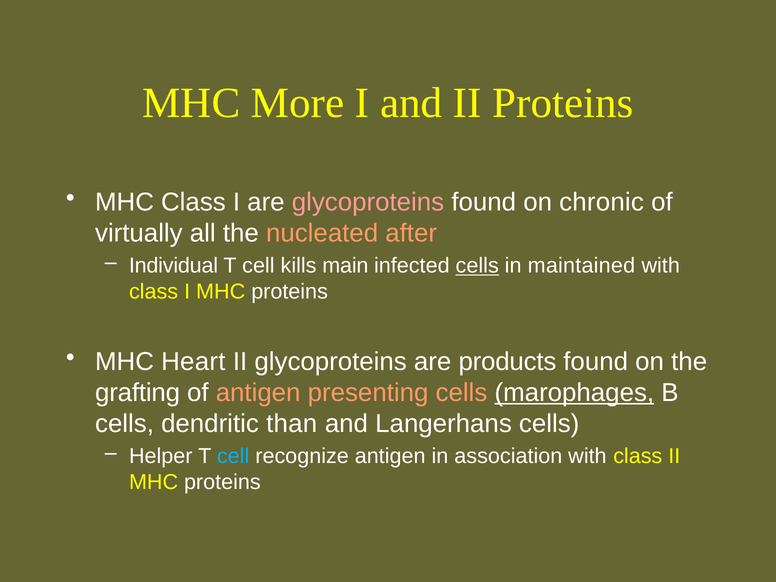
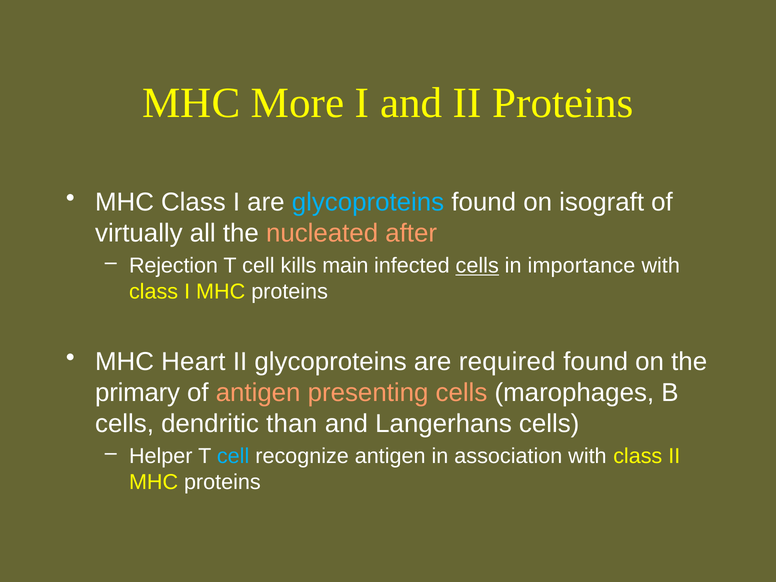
glycoproteins at (368, 202) colour: pink -> light blue
chronic: chronic -> isograft
Individual: Individual -> Rejection
maintained: maintained -> importance
products: products -> required
grafting: grafting -> primary
marophages underline: present -> none
